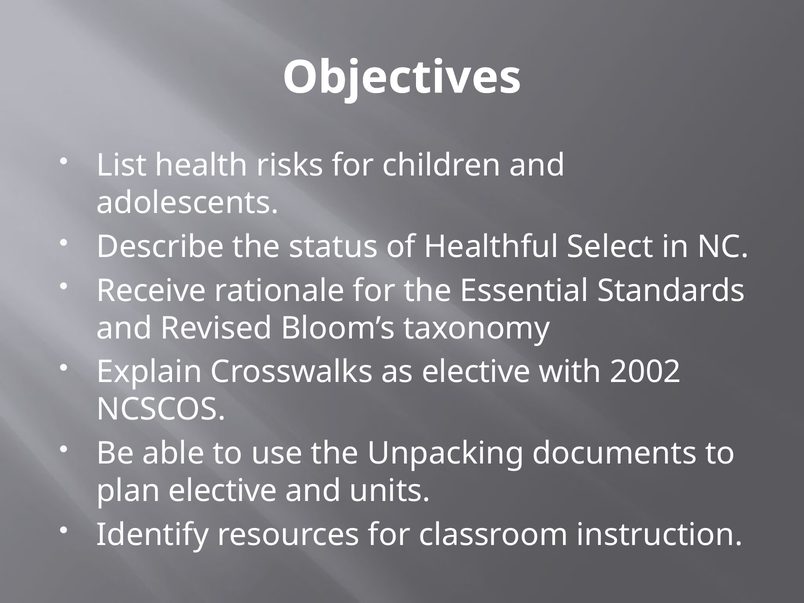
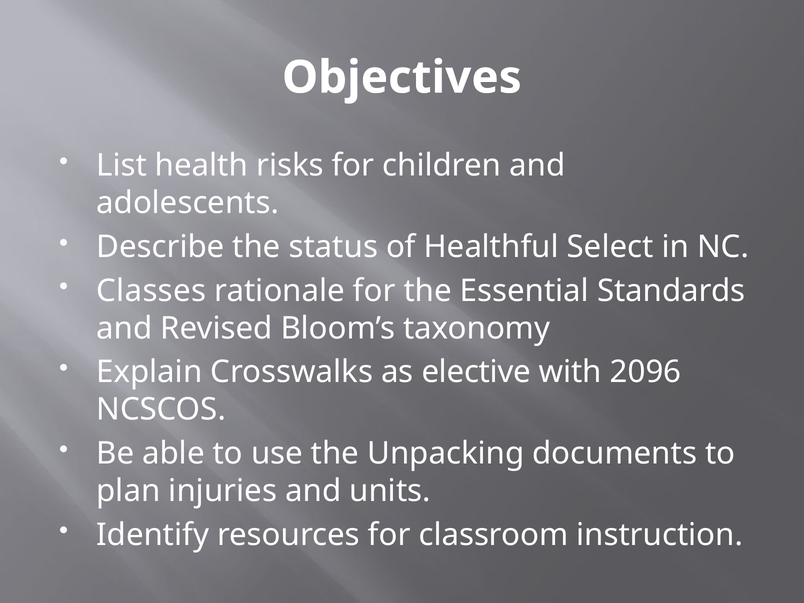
Receive: Receive -> Classes
2002: 2002 -> 2096
plan elective: elective -> injuries
